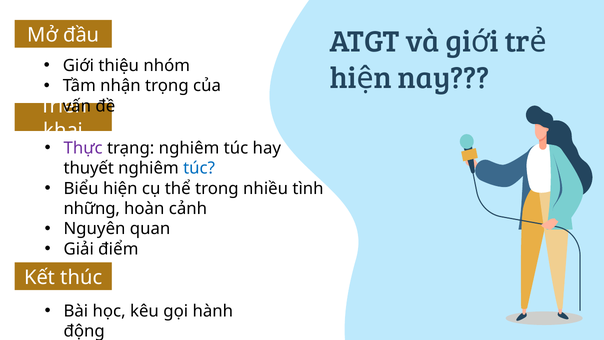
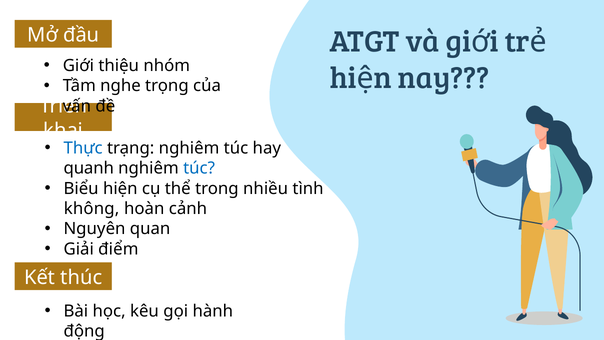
nhận: nhận -> nghe
Thực colour: purple -> blue
thuyết: thuyết -> quanh
những: những -> không
